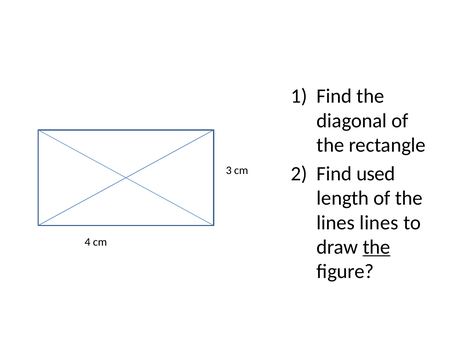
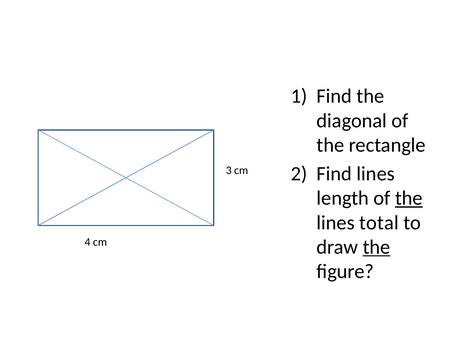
Find used: used -> lines
the at (409, 198) underline: none -> present
lines lines: lines -> total
